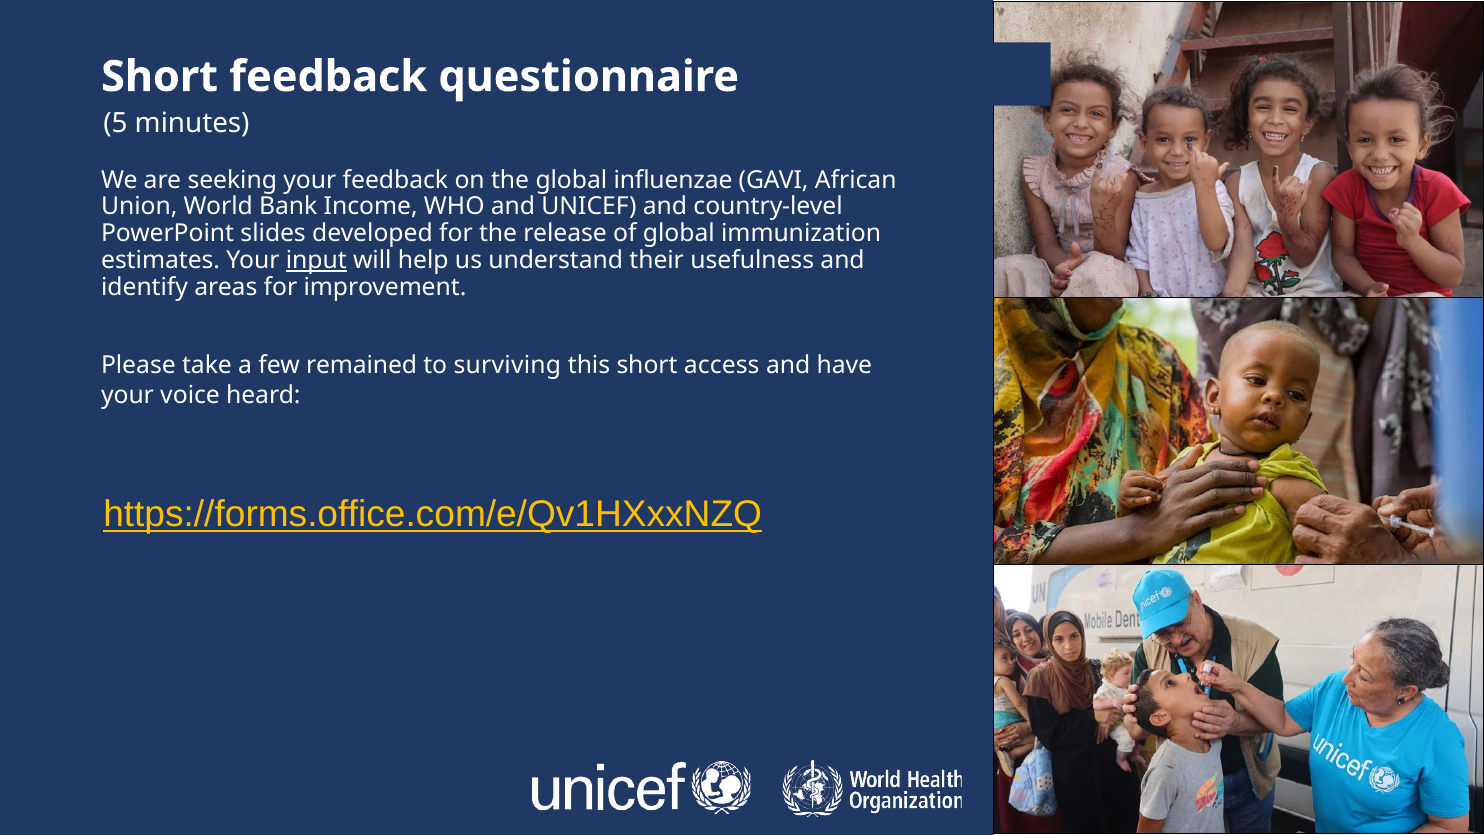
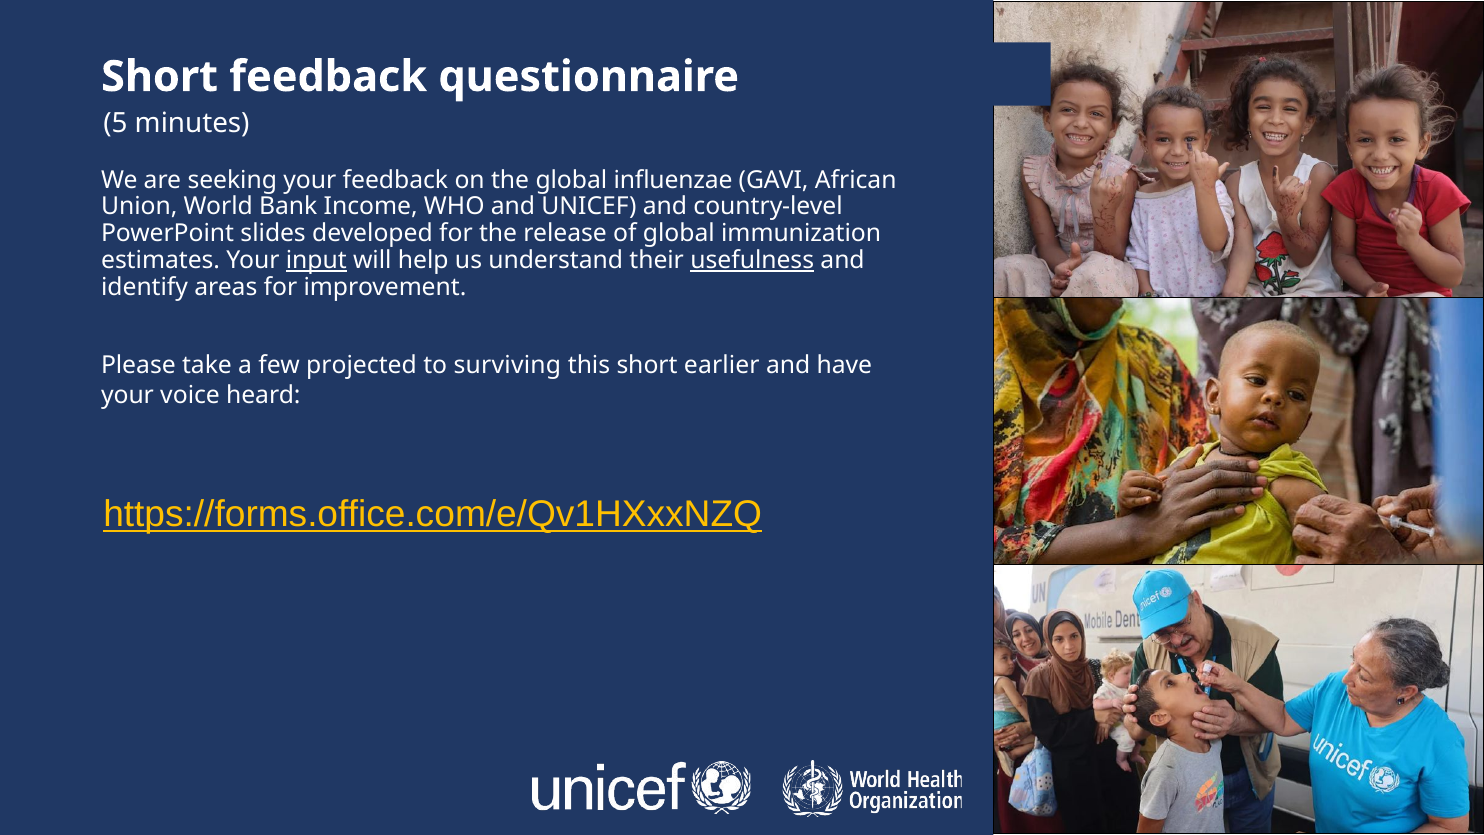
usefulness underline: none -> present
remained: remained -> projected
access: access -> earlier
